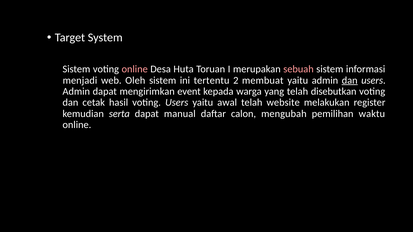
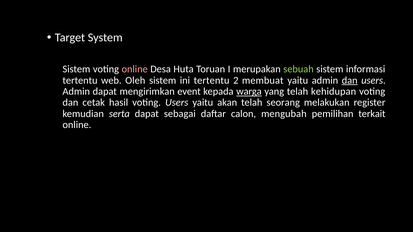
sebuah colour: pink -> light green
menjadi at (80, 80): menjadi -> tertentu
warga underline: none -> present
disebutkan: disebutkan -> kehidupan
awal: awal -> akan
website: website -> seorang
manual: manual -> sebagai
waktu: waktu -> terkait
